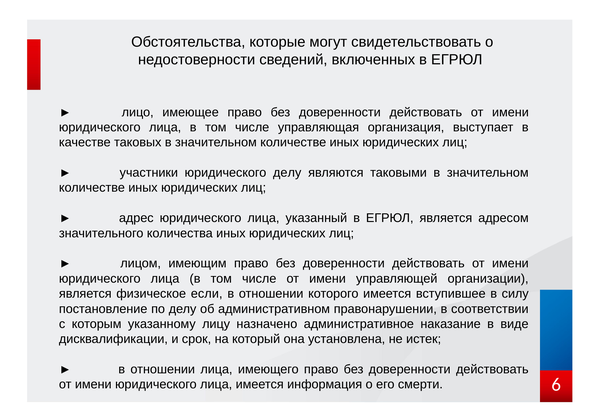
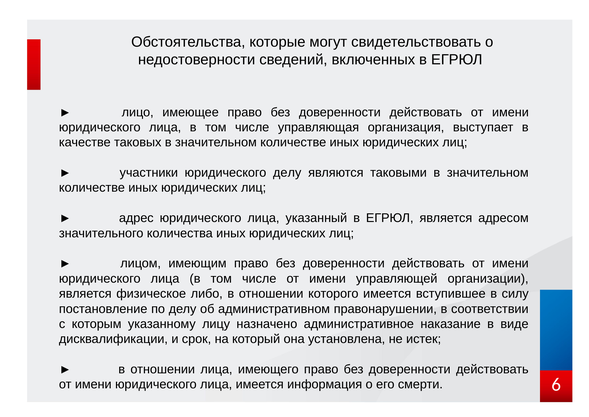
если: если -> либо
